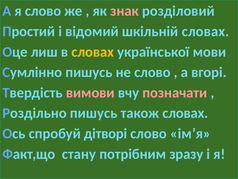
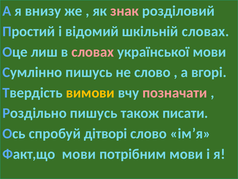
я слово: слово -> внизу
словах at (93, 52) colour: yellow -> pink
вимови colour: pink -> yellow
також словах: словах -> писати
Факт,що стану: стану -> мови
потрібним зразу: зразу -> мови
